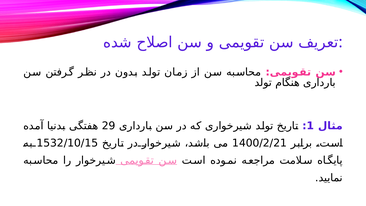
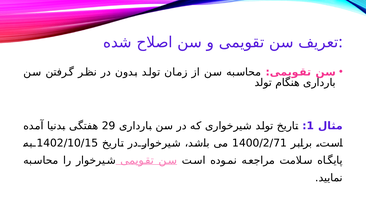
1532/10/15: 1532/10/15 -> 1402/10/15
1400/2/21: 1400/2/21 -> 1400/2/71
